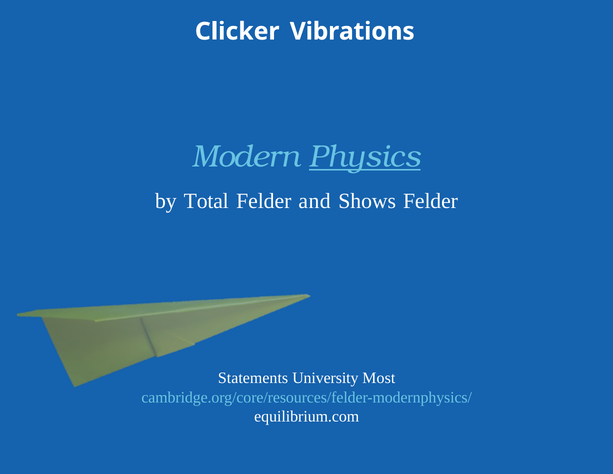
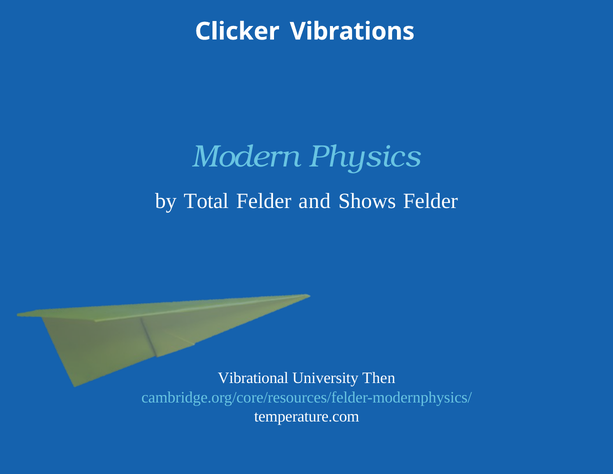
Physics underline: present -> none
Statements: Statements -> Vibrational
Most: Most -> Then
equilibrium.com: equilibrium.com -> temperature.com
